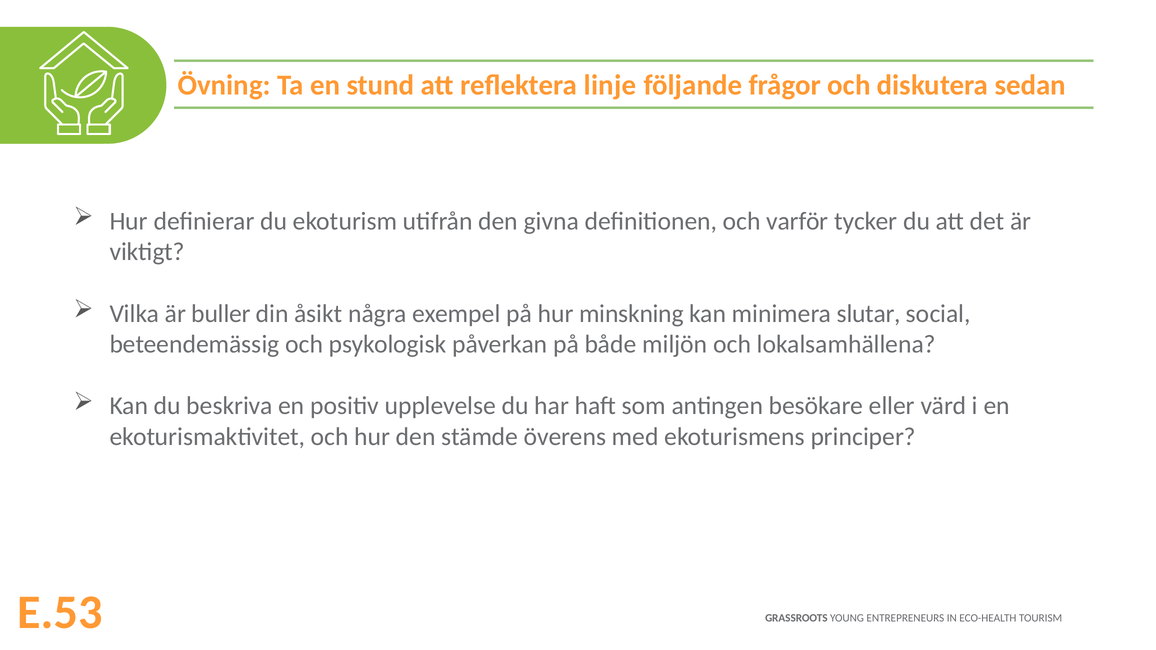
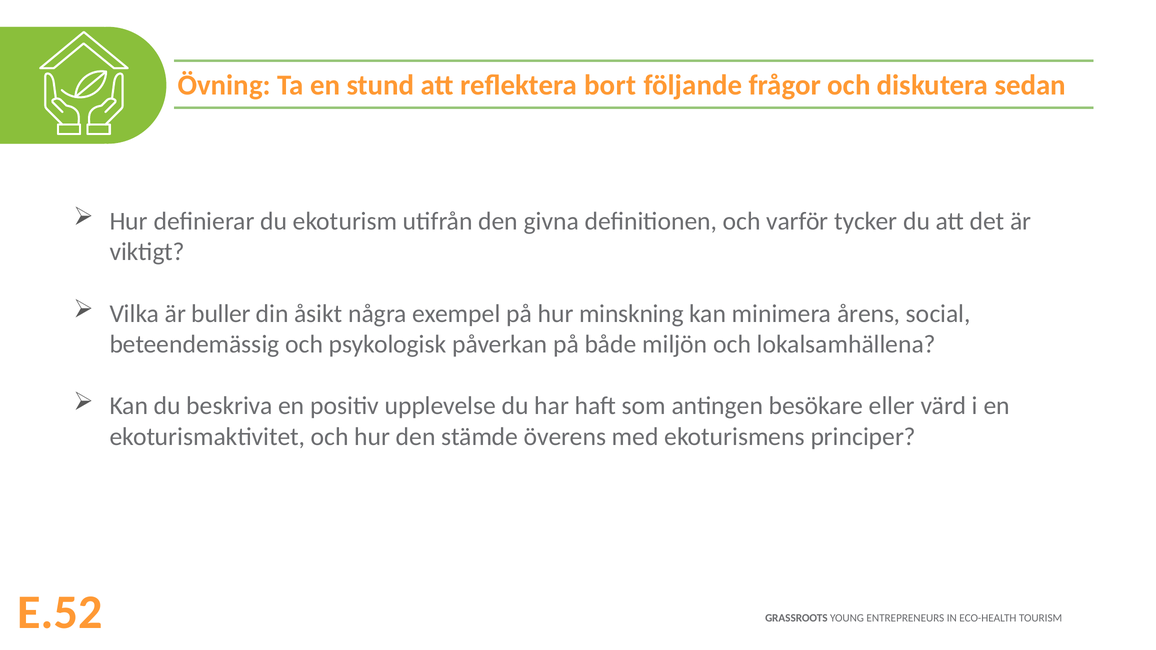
linje: linje -> bort
slutar: slutar -> årens
E.53: E.53 -> E.52
